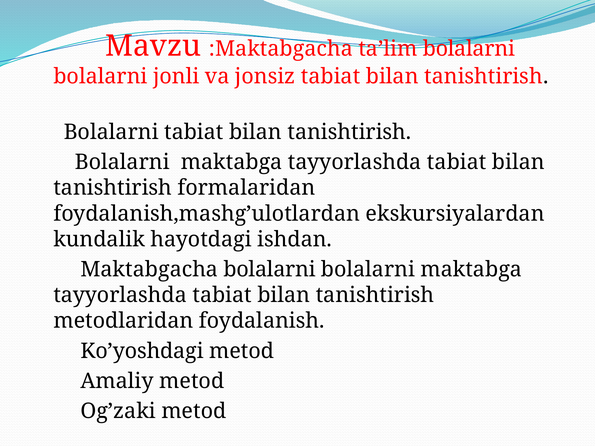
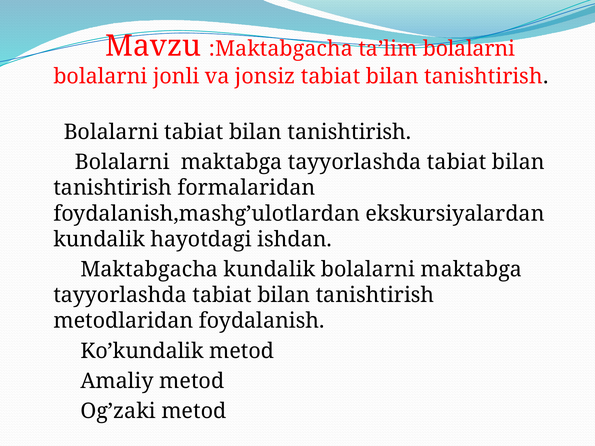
Maktabgacha bolalarni: bolalarni -> kundalik
Ko’yoshdagi: Ko’yoshdagi -> Ko’kundalik
